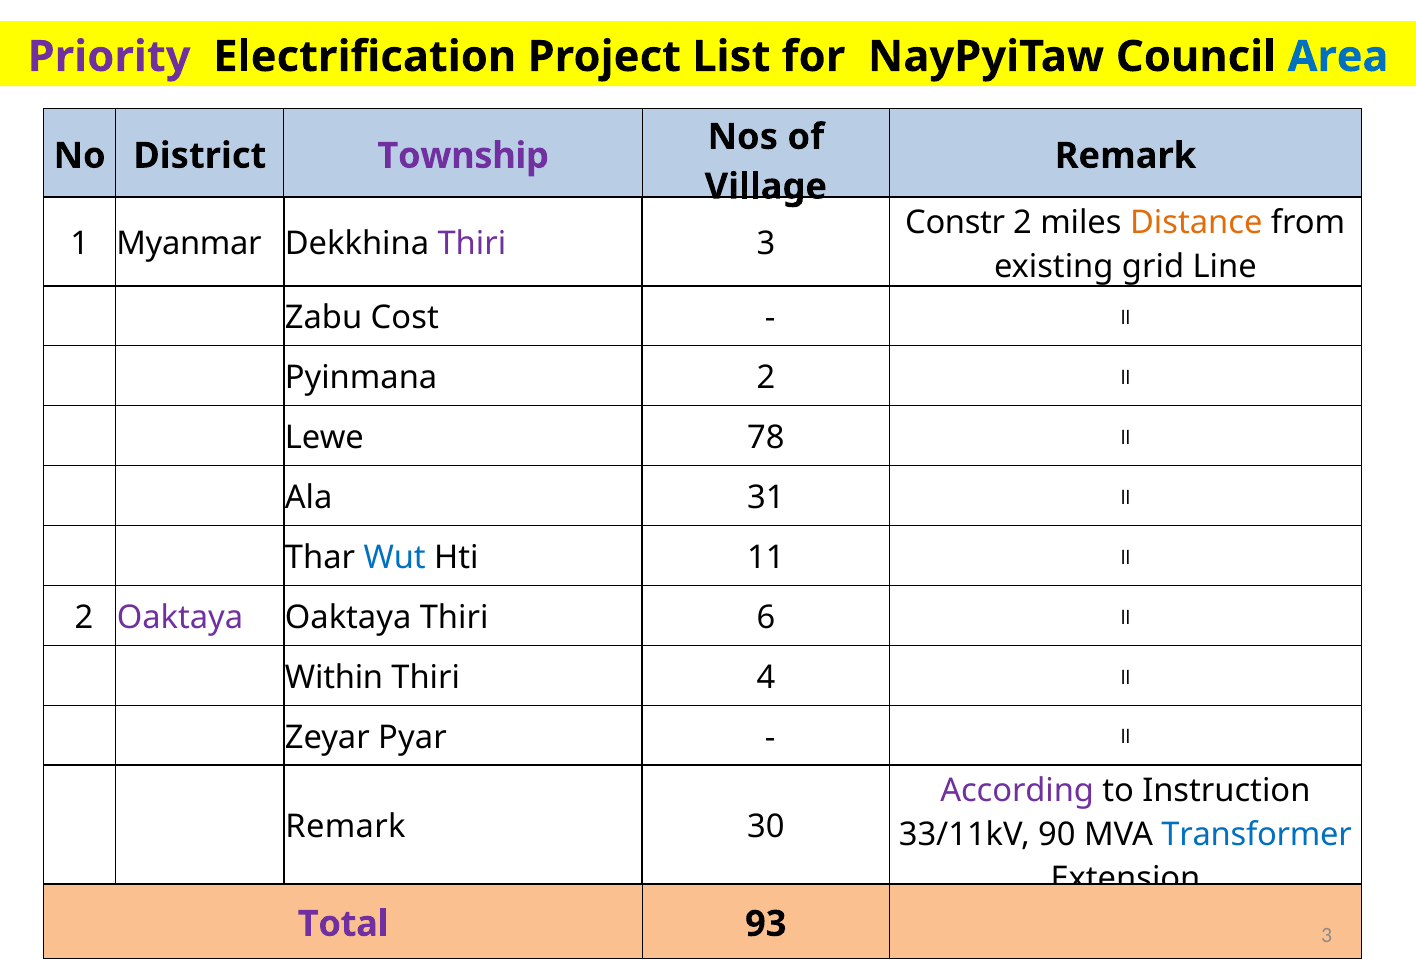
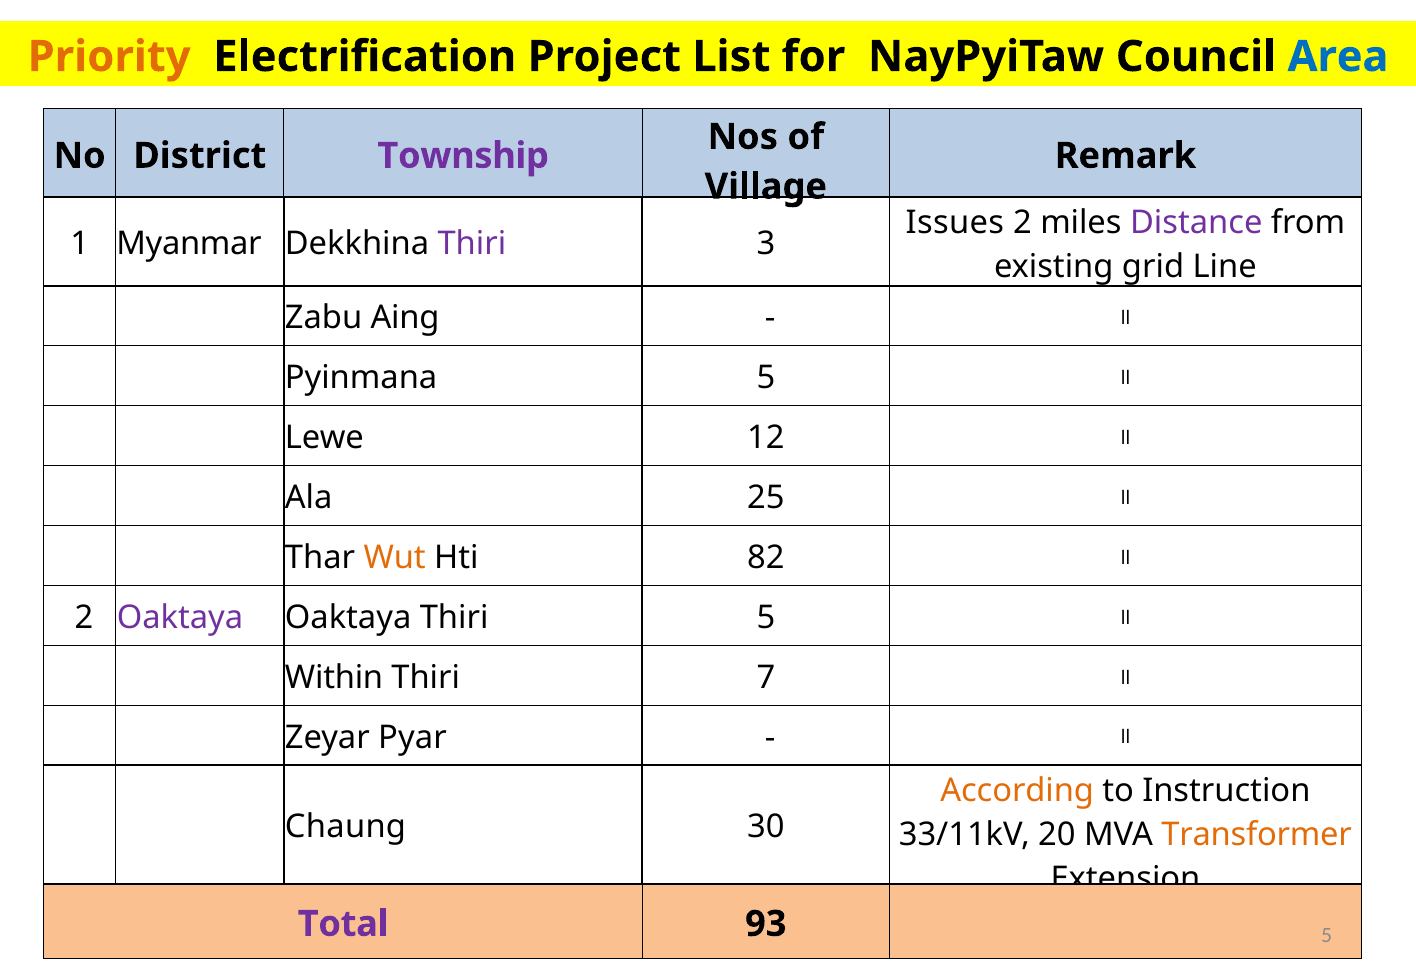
Priority colour: purple -> orange
Constr: Constr -> Issues
Distance colour: orange -> purple
Cost: Cost -> Aing
Pyinmana 2: 2 -> 5
78: 78 -> 12
31: 31 -> 25
Wut colour: blue -> orange
11: 11 -> 82
Thiri 6: 6 -> 5
4: 4 -> 7
According colour: purple -> orange
Remark at (346, 827): Remark -> Chaung
90: 90 -> 20
Transformer colour: blue -> orange
93 3: 3 -> 5
